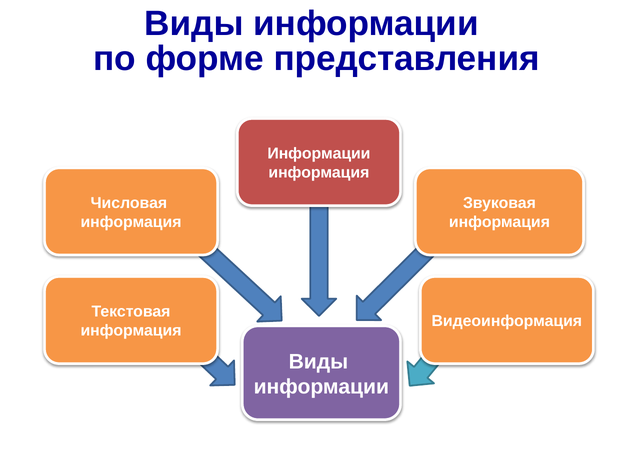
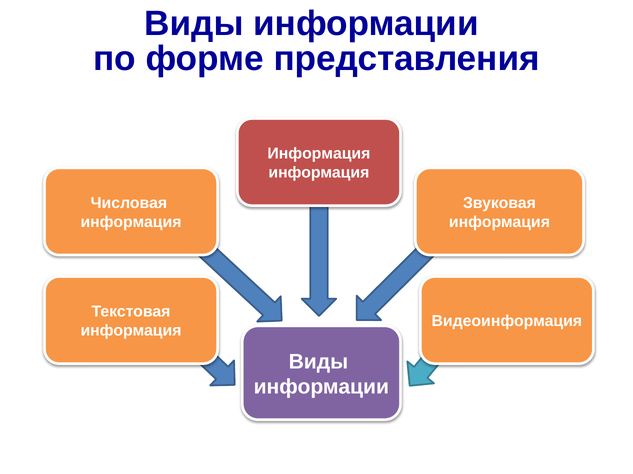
Информации at (319, 154): Информации -> Информация
